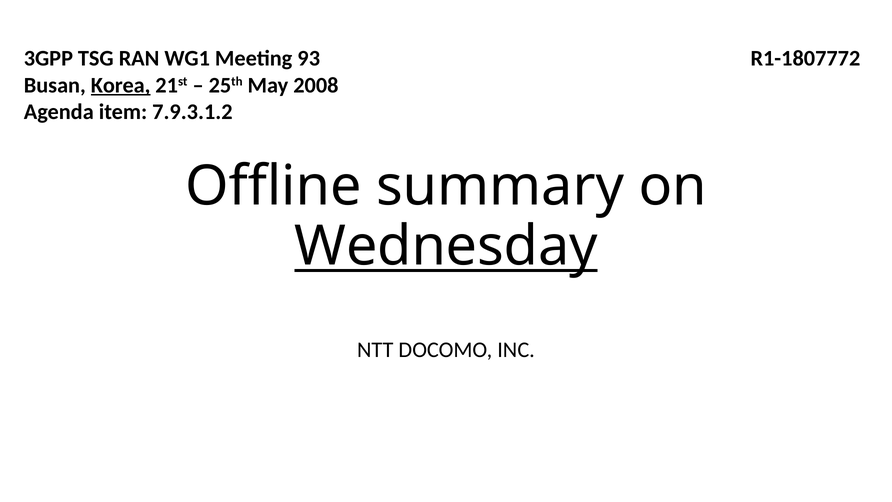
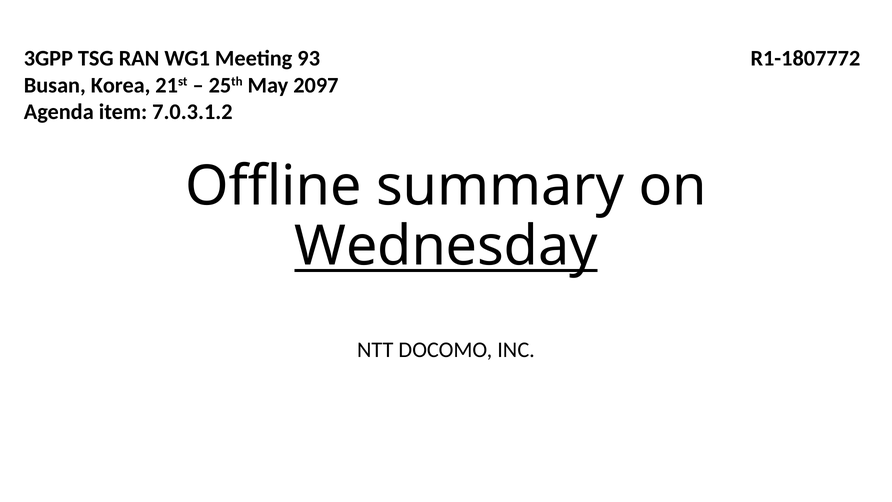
Korea underline: present -> none
2008: 2008 -> 2097
7.9.3.1.2: 7.9.3.1.2 -> 7.0.3.1.2
